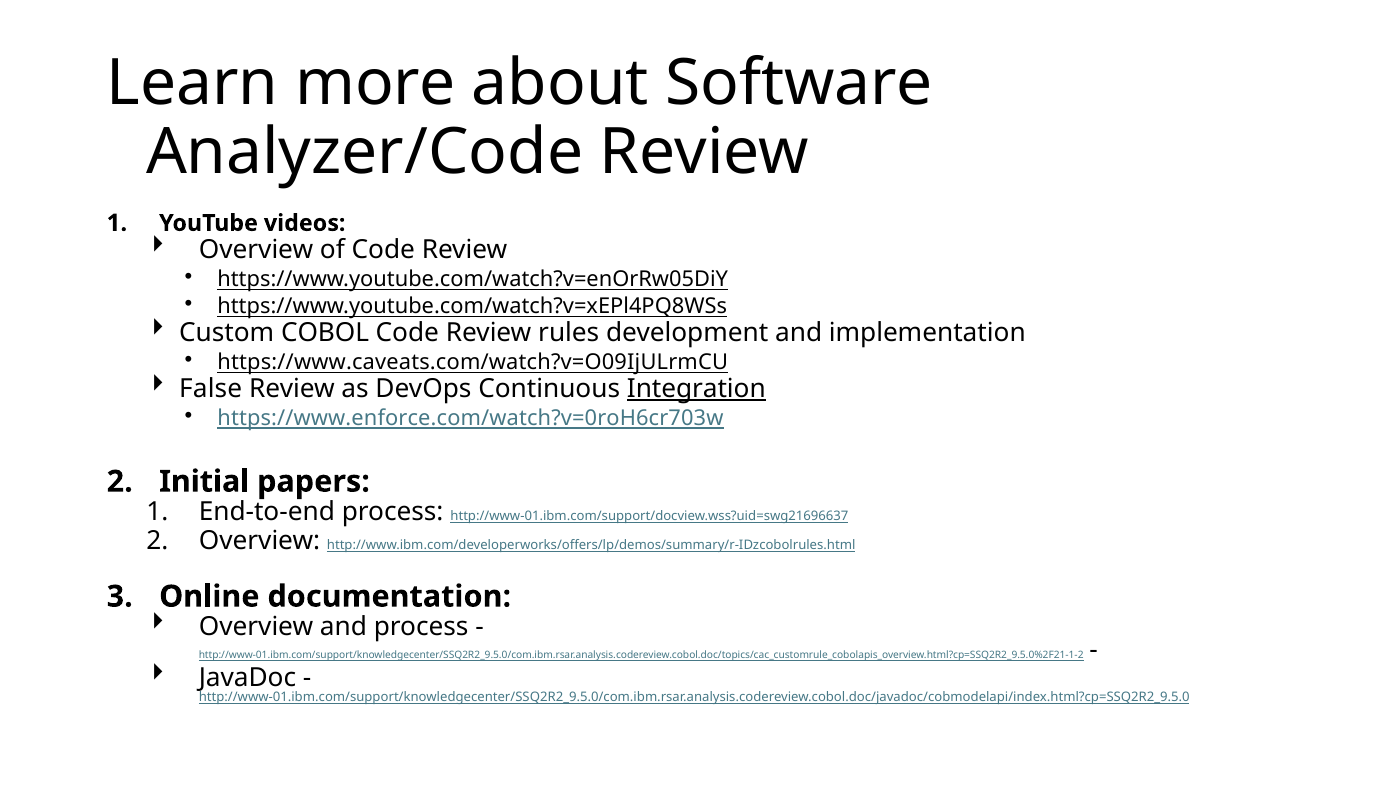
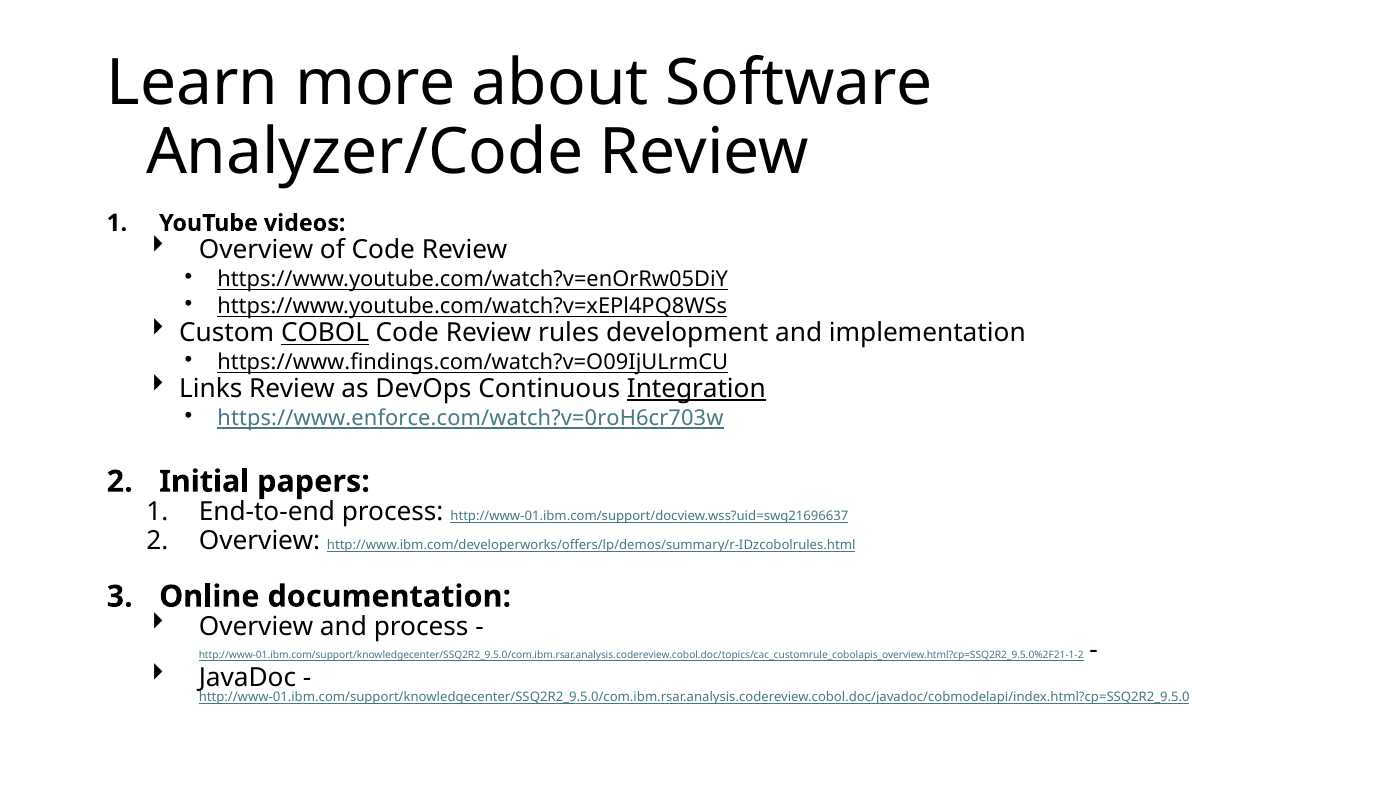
COBOL underline: none -> present
https://www.caveats.com/watch?v=O09IjULrmCU: https://www.caveats.com/watch?v=O09IjULrmCU -> https://www.findings.com/watch?v=O09IjULrmCU
False: False -> Links
